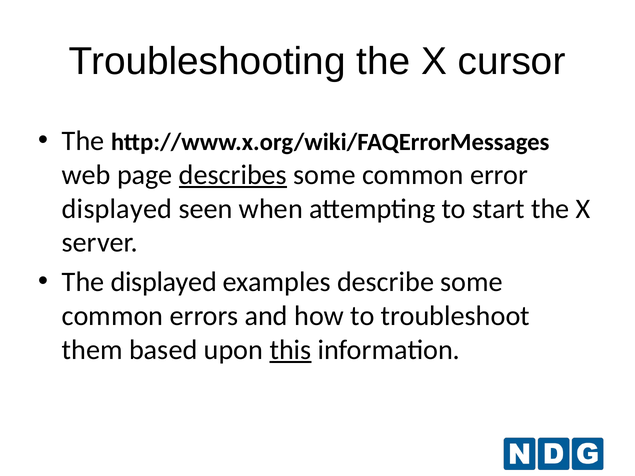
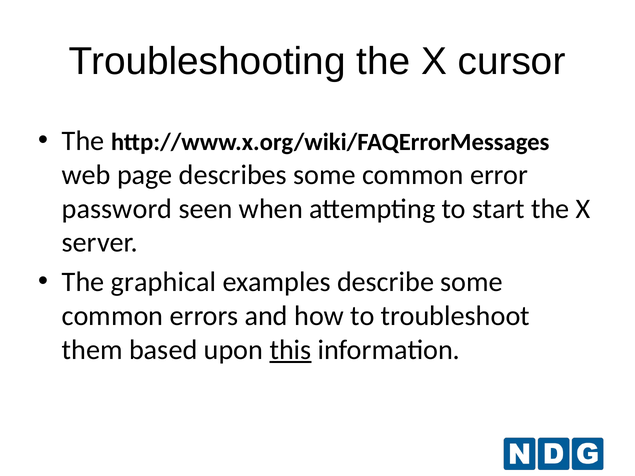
describes underline: present -> none
displayed at (117, 209): displayed -> password
The displayed: displayed -> graphical
